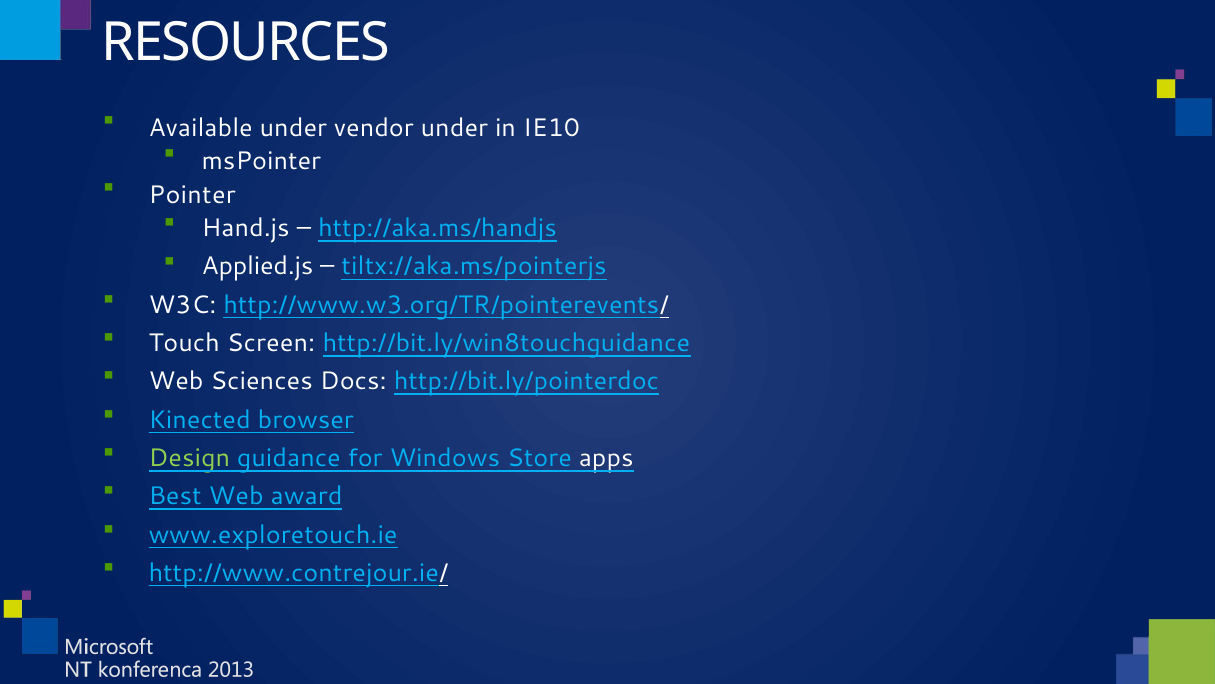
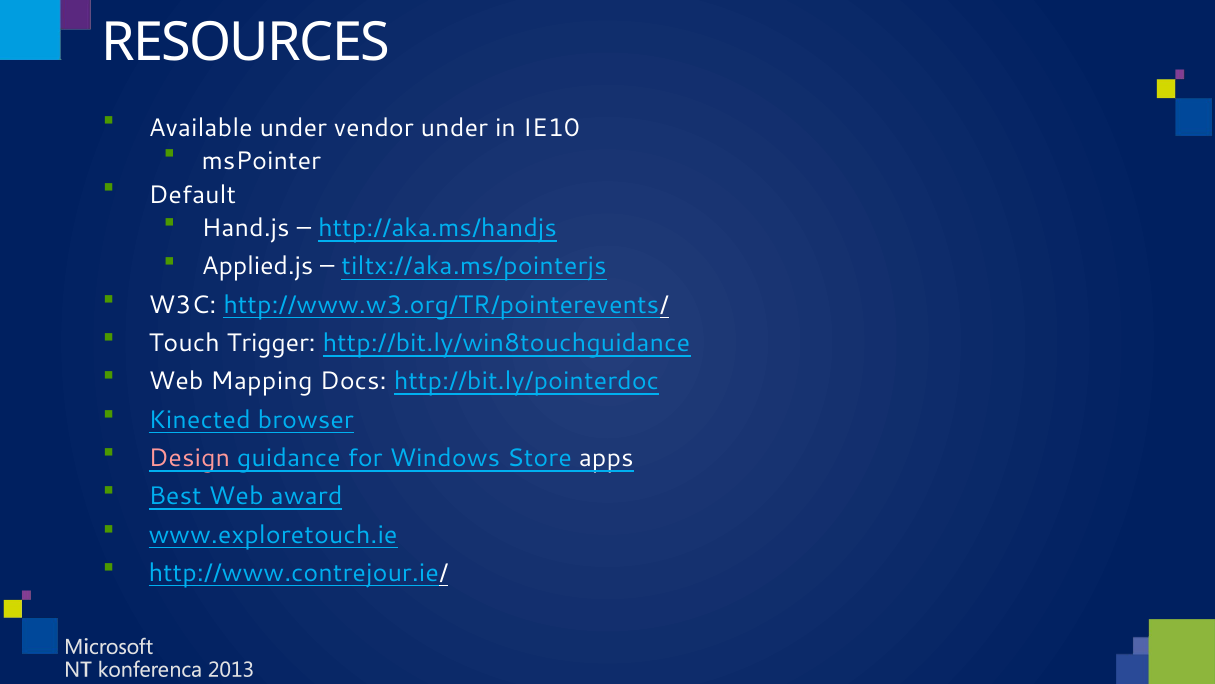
Pointer: Pointer -> Default
Screen: Screen -> Trigger
Sciences: Sciences -> Mapping
Design colour: light green -> pink
